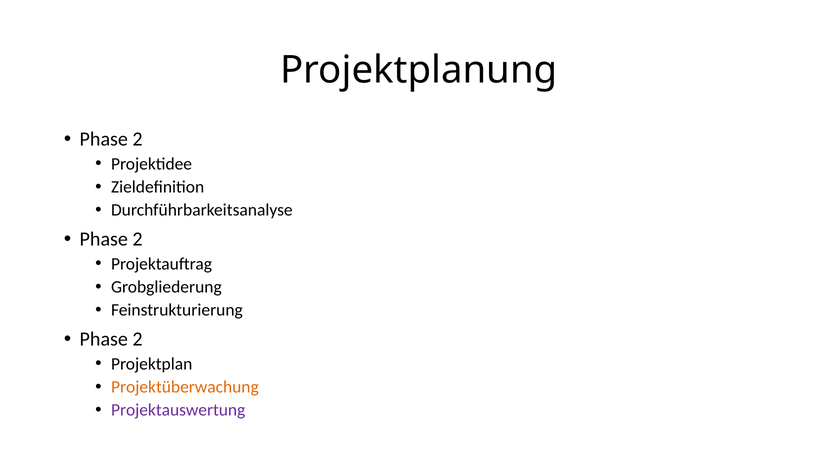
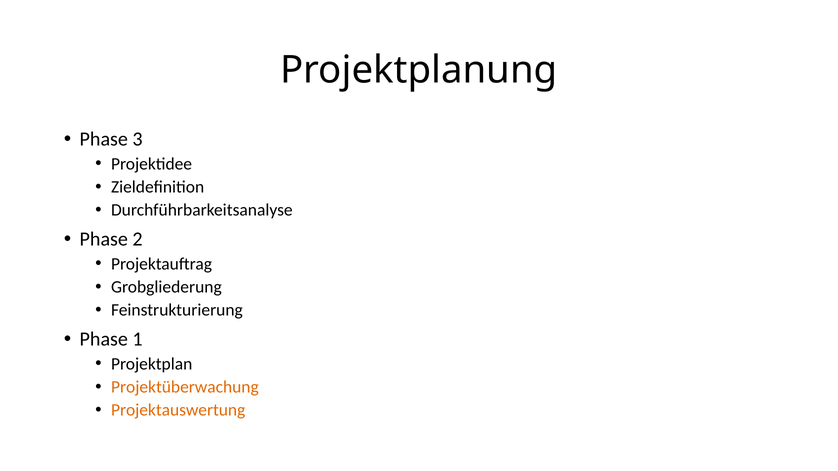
2 at (138, 139): 2 -> 3
2 at (138, 339): 2 -> 1
Projektauswertung colour: purple -> orange
